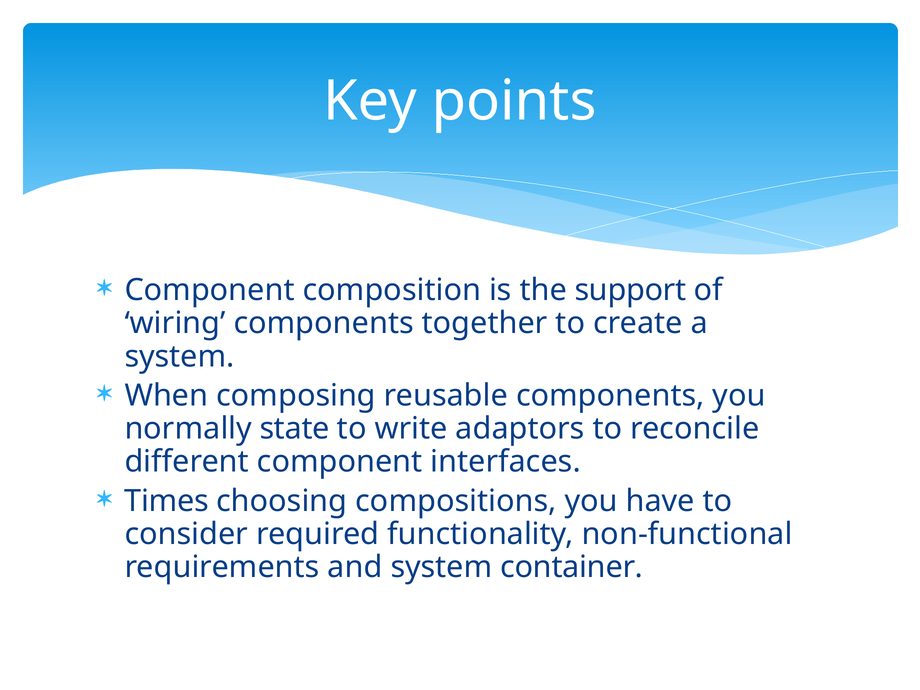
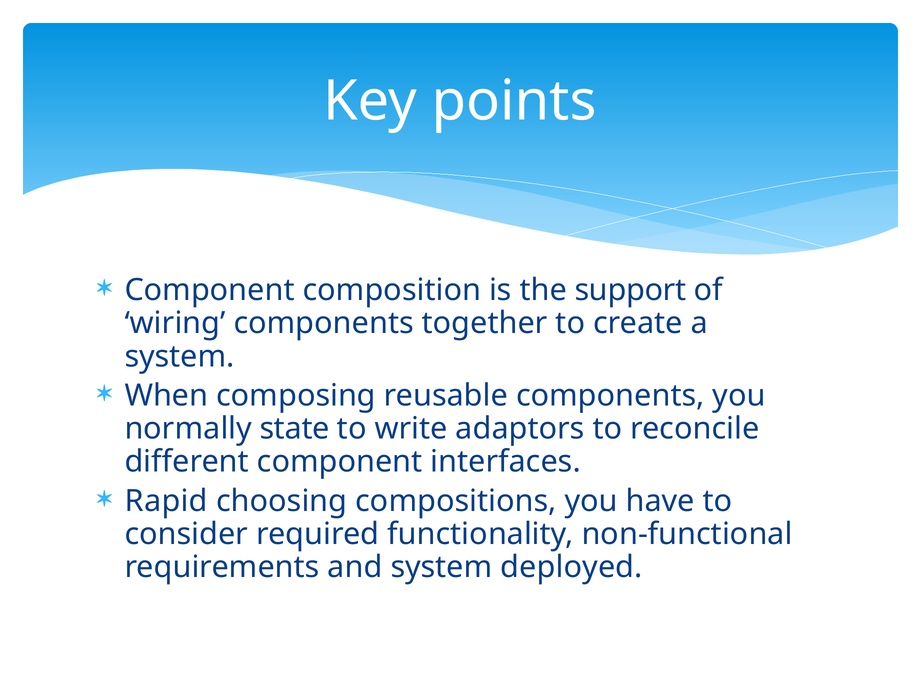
Times: Times -> Rapid
container: container -> deployed
